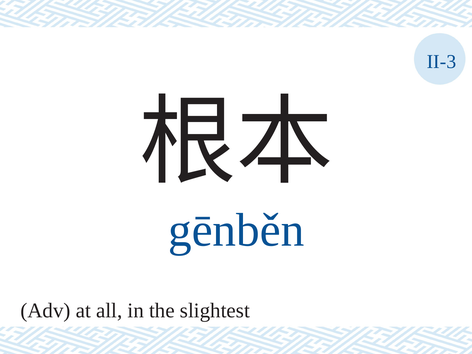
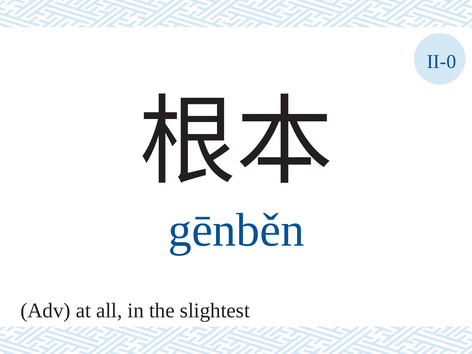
II-3: II-3 -> II-0
